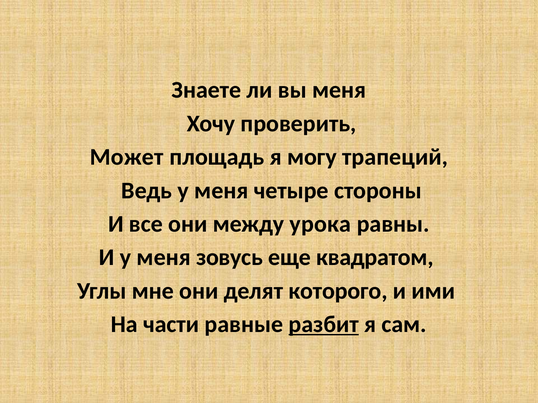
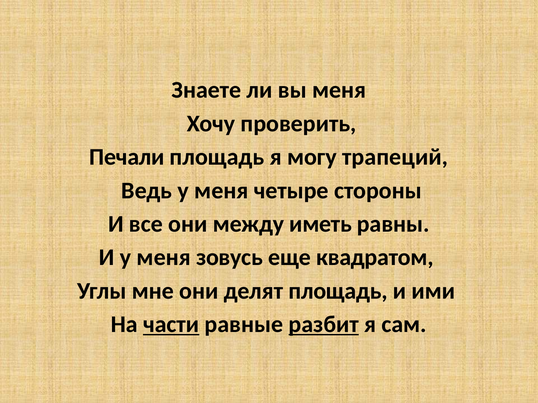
Может: Может -> Печали
урока: урока -> иметь
делят которого: которого -> площадь
части underline: none -> present
